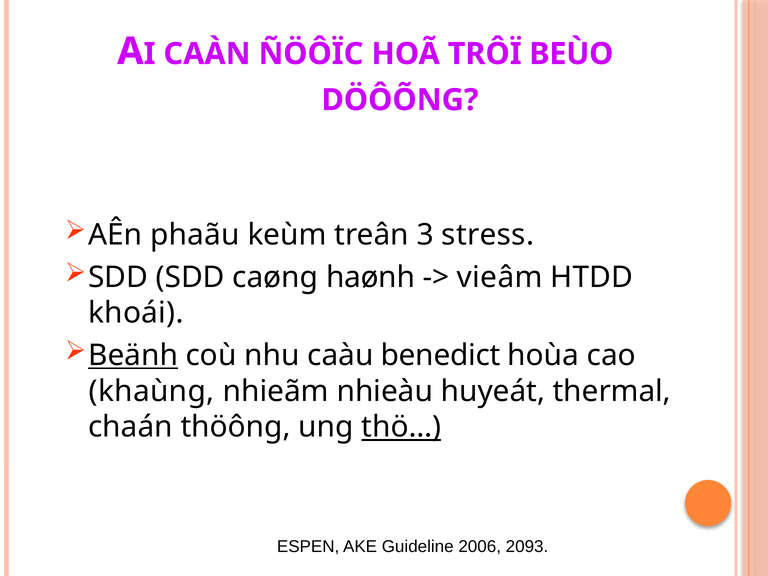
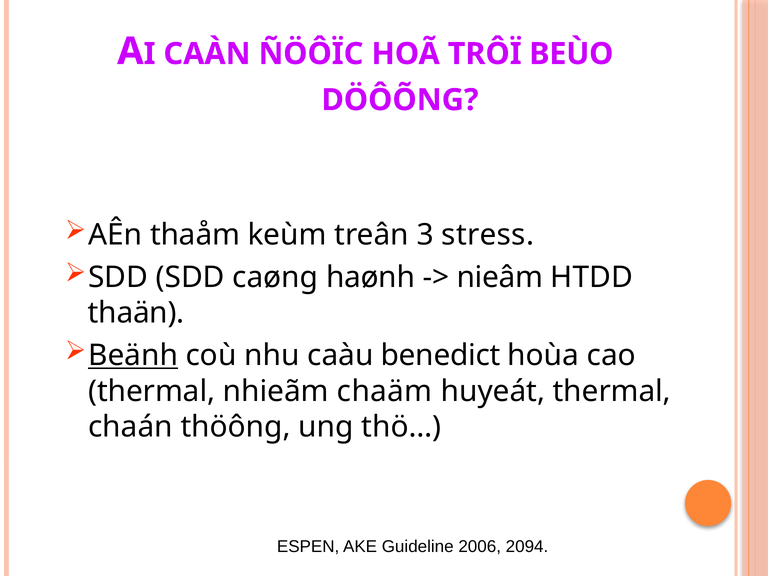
phaãu: phaãu -> thaåm
vieâm: vieâm -> nieâm
khoái: khoái -> thaän
khaùng at (152, 391): khaùng -> thermal
nhieàu: nhieàu -> chaäm
thö… underline: present -> none
2093: 2093 -> 2094
